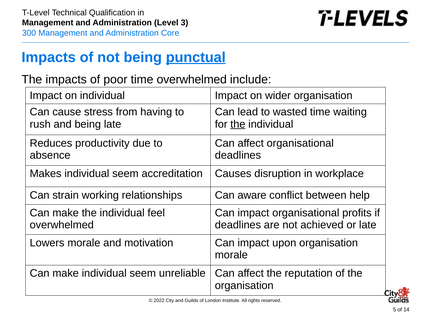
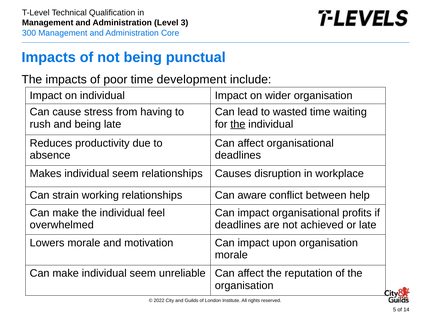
punctual underline: present -> none
time overwhelmed: overwhelmed -> development
seem accreditation: accreditation -> relationships
